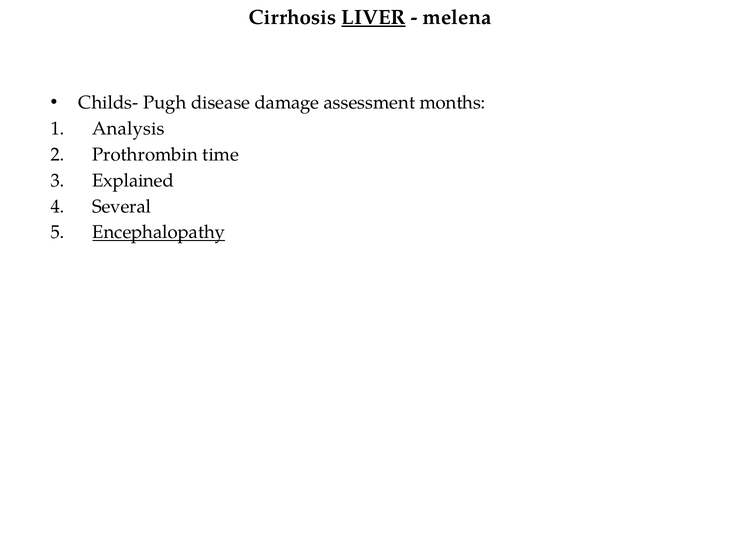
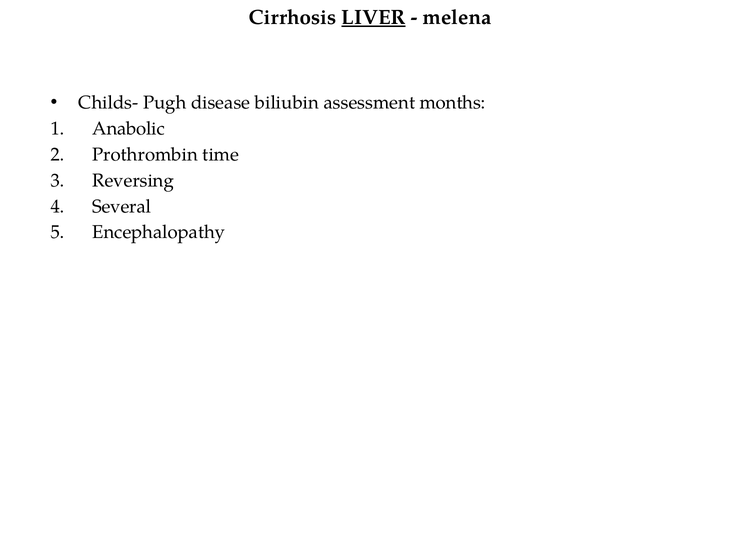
damage: damage -> biliubin
Analysis: Analysis -> Anabolic
Explained: Explained -> Reversing
Encephalopathy underline: present -> none
